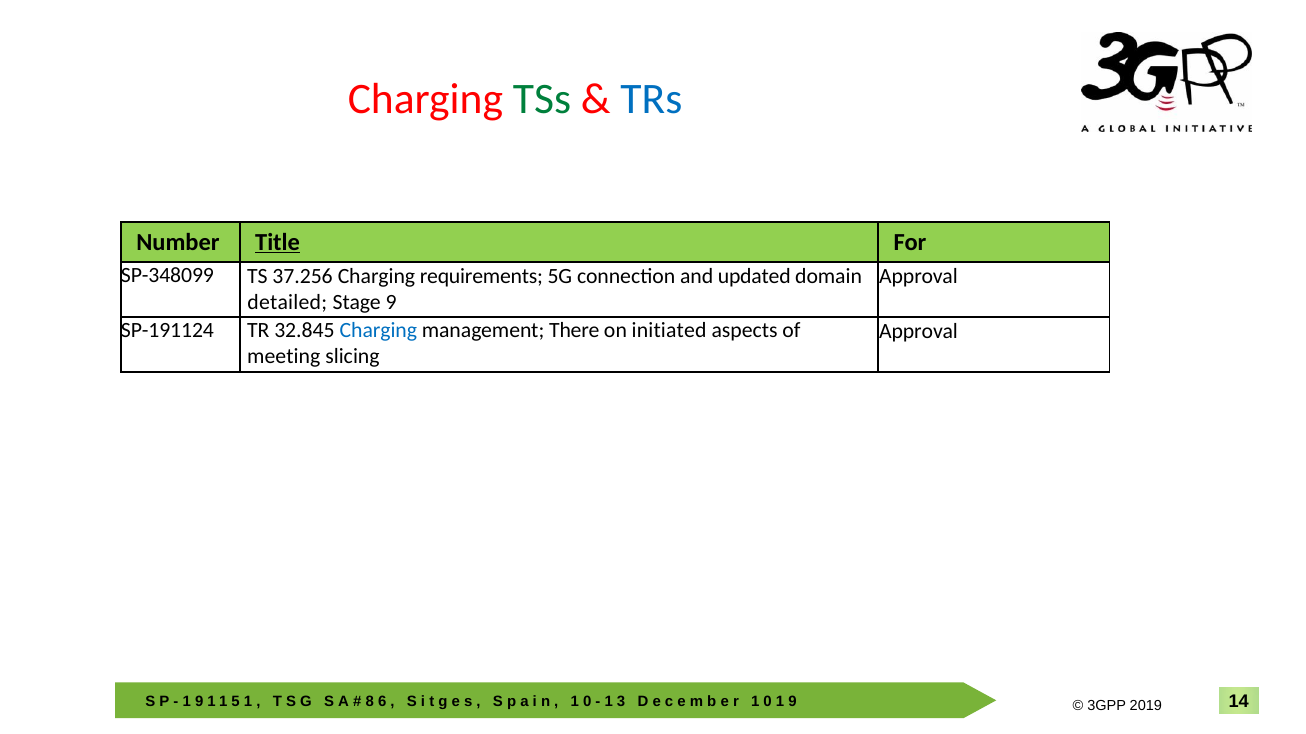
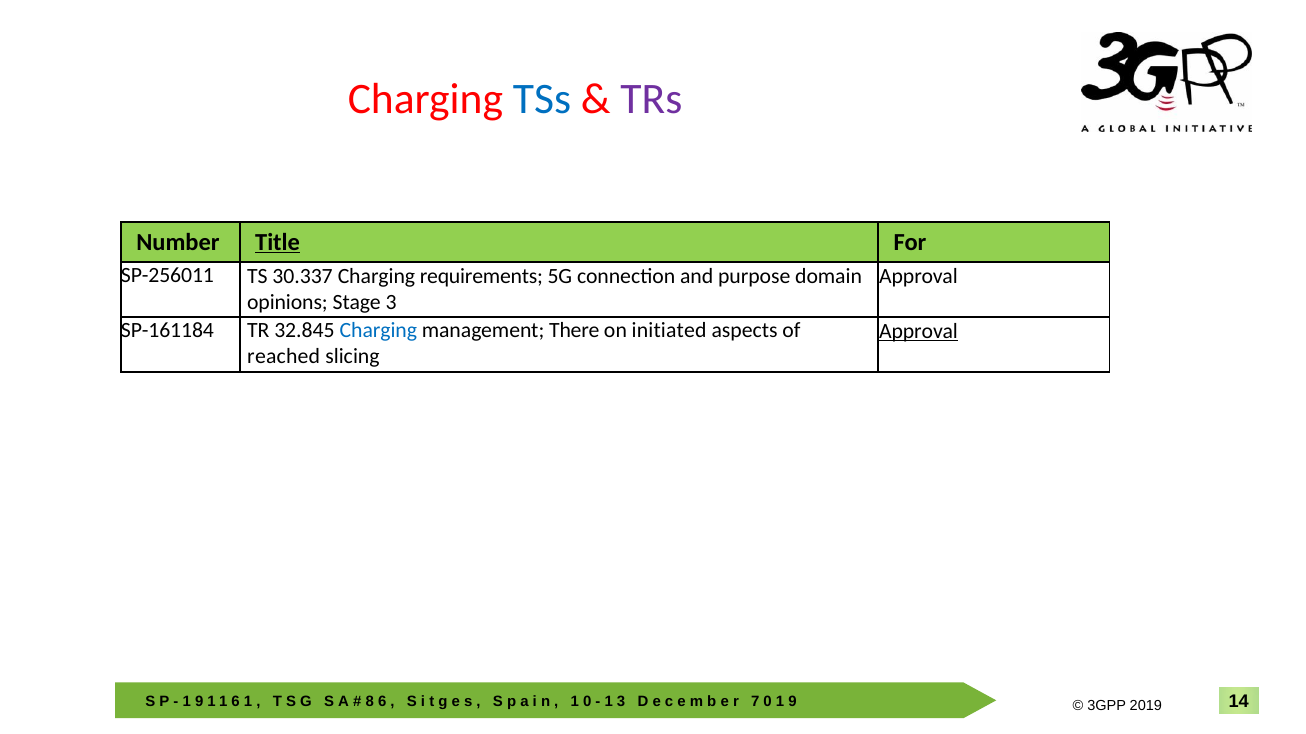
TSs colour: green -> blue
TRs colour: blue -> purple
SP-348099: SP-348099 -> SP-256011
37.256: 37.256 -> 30.337
updated: updated -> purpose
detailed: detailed -> opinions
Stage 9: 9 -> 3
SP-191124: SP-191124 -> SP-161184
Approval at (919, 331) underline: none -> present
meeting: meeting -> reached
5 at (236, 702): 5 -> 6
1 at (755, 702): 1 -> 7
